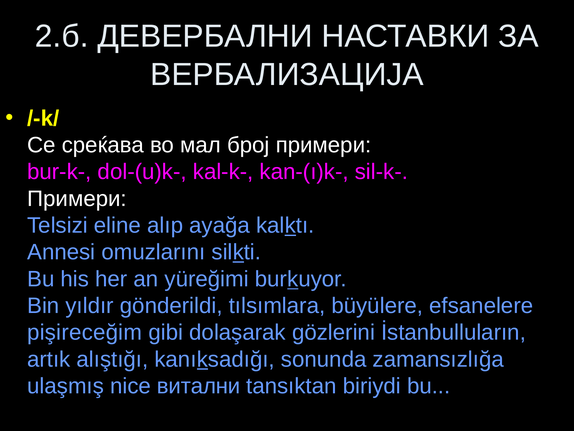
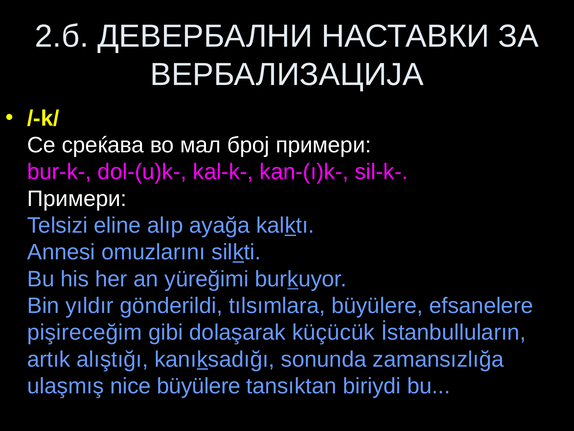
gözlerini: gözlerini -> küçücük
nice витални: витални -> büyülere
